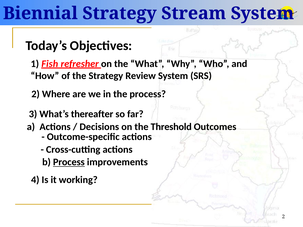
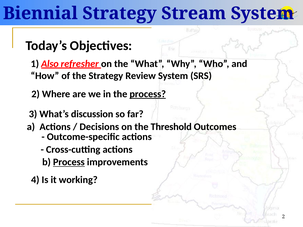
Fish: Fish -> Also
process at (148, 94) underline: none -> present
thereafter: thereafter -> discussion
